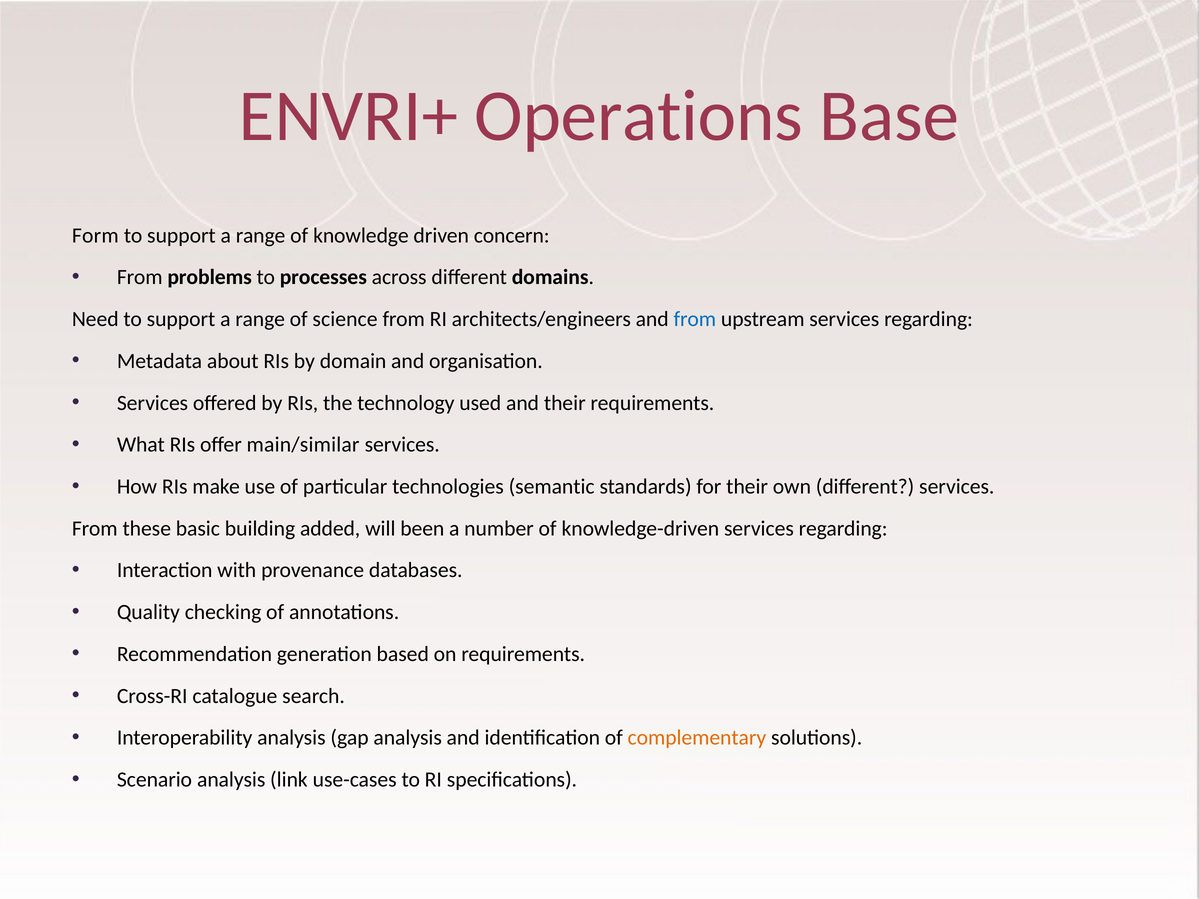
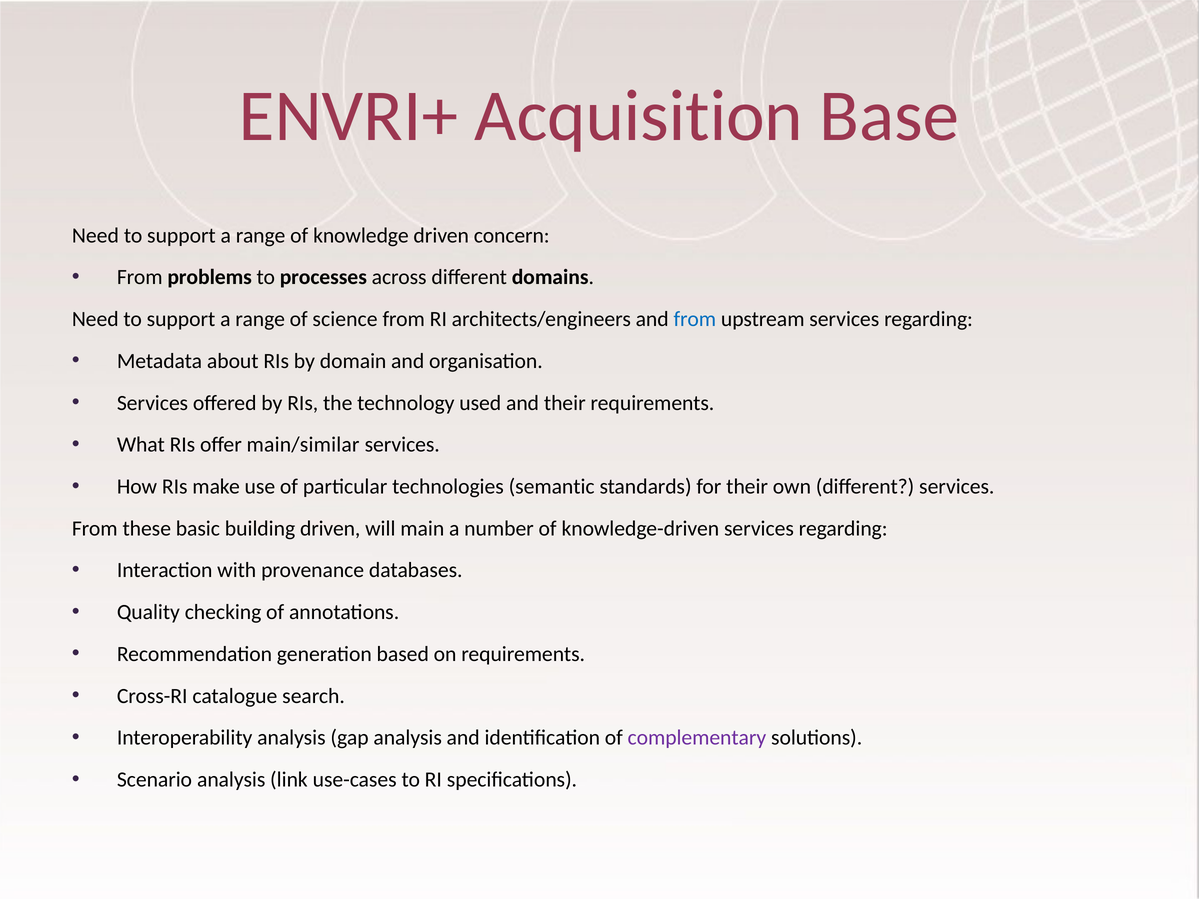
Operations: Operations -> Acquisition
Form at (95, 236): Form -> Need
building added: added -> driven
been: been -> main
complementary colour: orange -> purple
